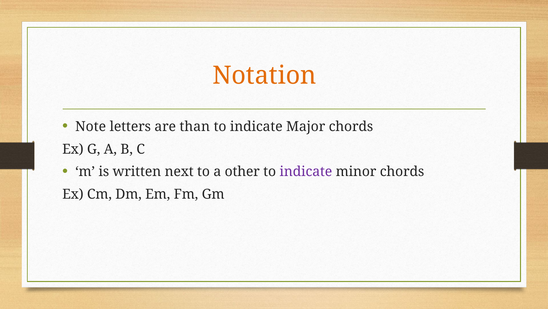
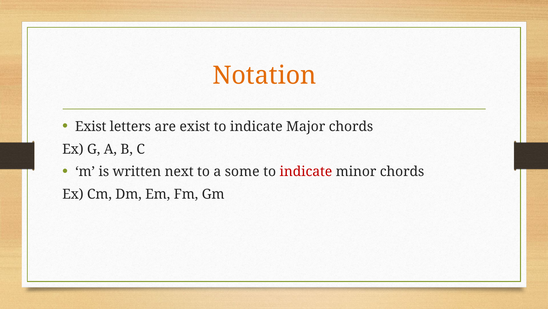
Note at (91, 126): Note -> Exist
are than: than -> exist
other: other -> some
indicate at (306, 171) colour: purple -> red
